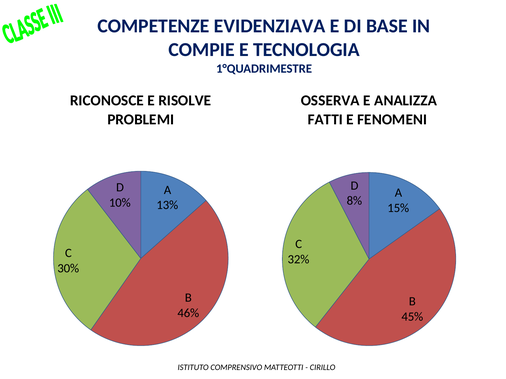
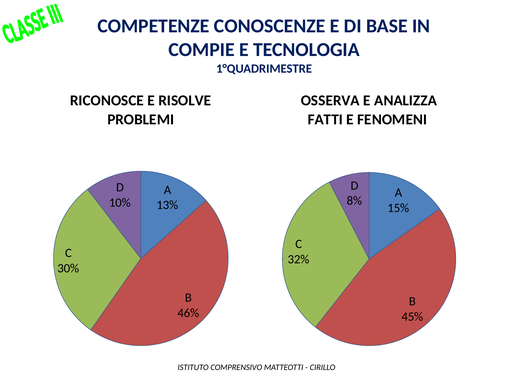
EVIDENZIAVA: EVIDENZIAVA -> CONOSCENZE
